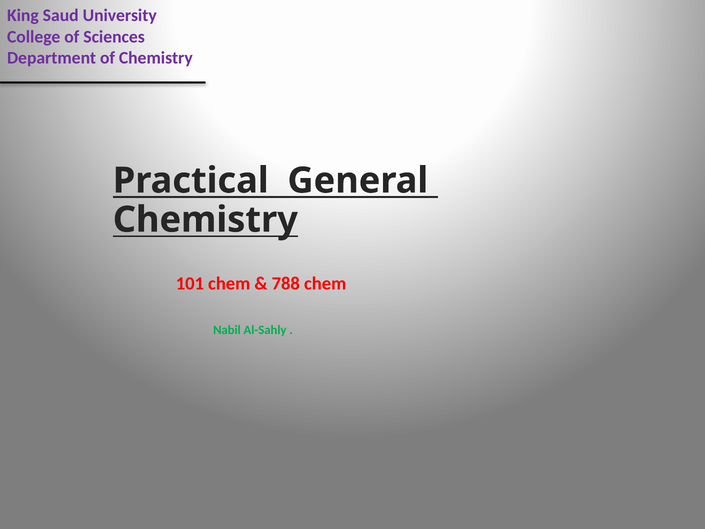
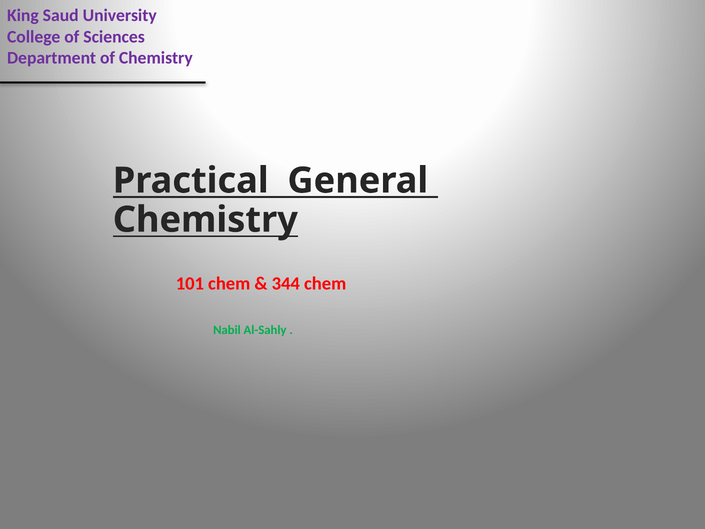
788: 788 -> 344
